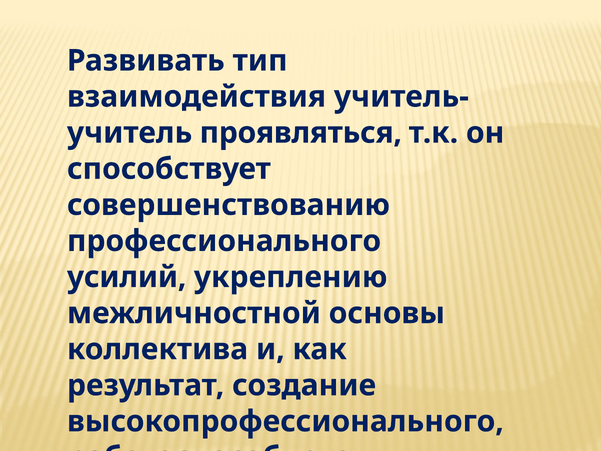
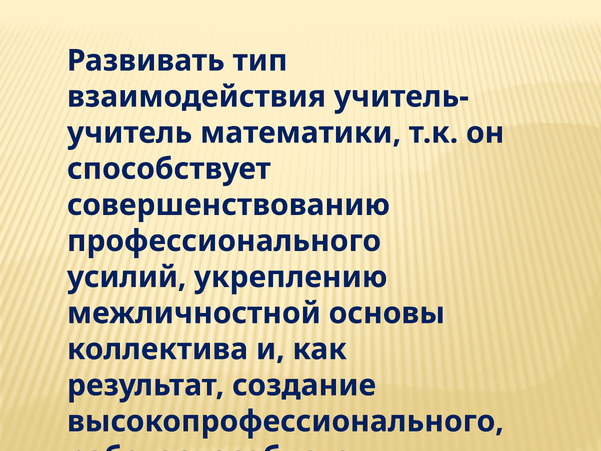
проявляться: проявляться -> математики
